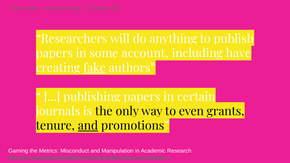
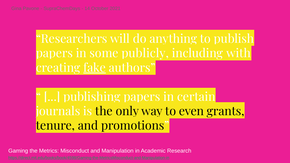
account: account -> publicly
have: have -> with
and at (88, 126) underline: present -> none
